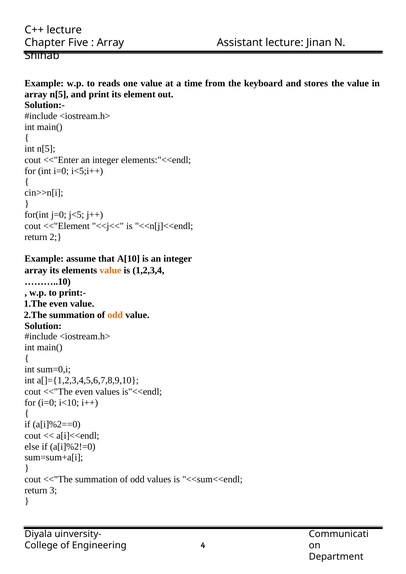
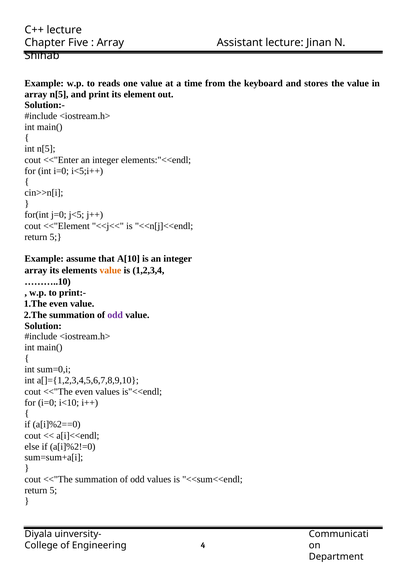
2 at (56, 237): 2 -> 5
odd at (115, 315) colour: orange -> purple
3 at (53, 491): 3 -> 5
